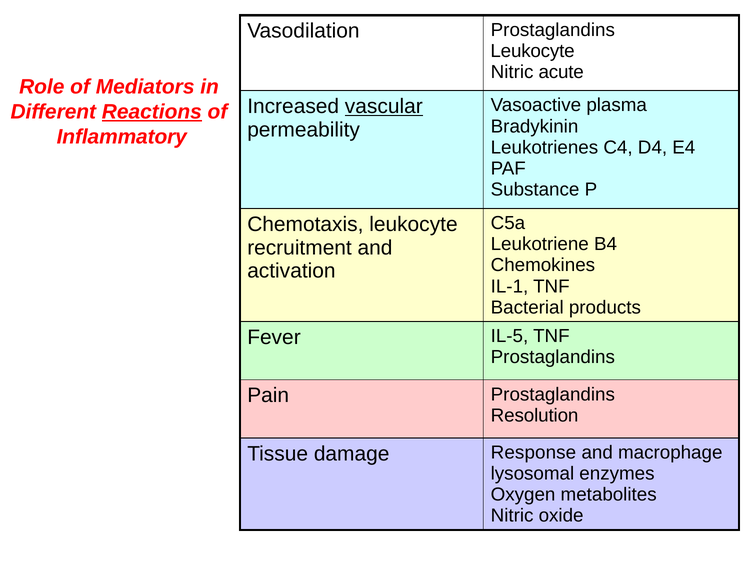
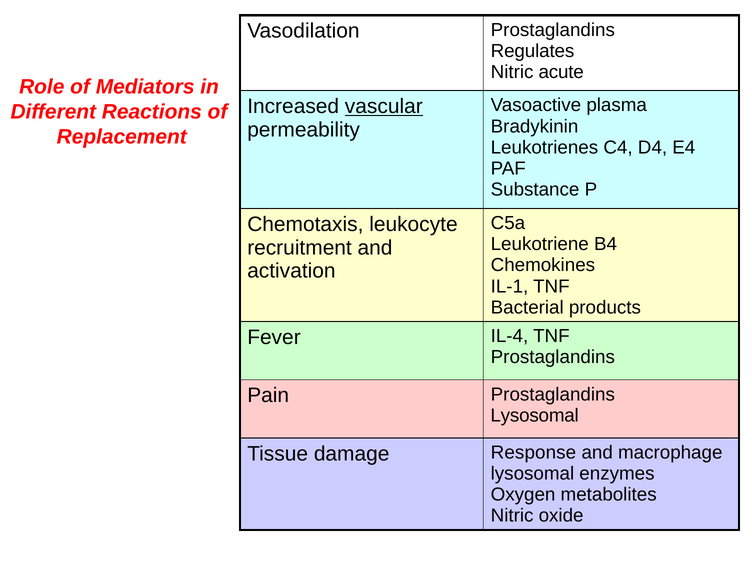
Leukocyte at (533, 51): Leukocyte -> Regulates
Reactions underline: present -> none
Inflammatory: Inflammatory -> Replacement
IL-5: IL-5 -> IL-4
Resolution at (535, 415): Resolution -> Lysosomal
